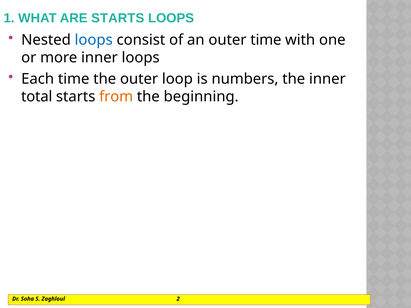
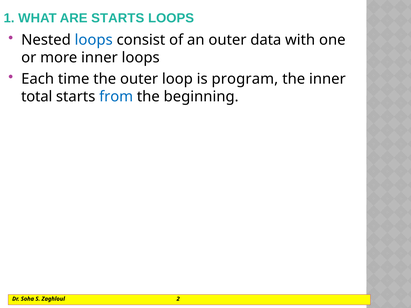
outer time: time -> data
numbers: numbers -> program
from colour: orange -> blue
